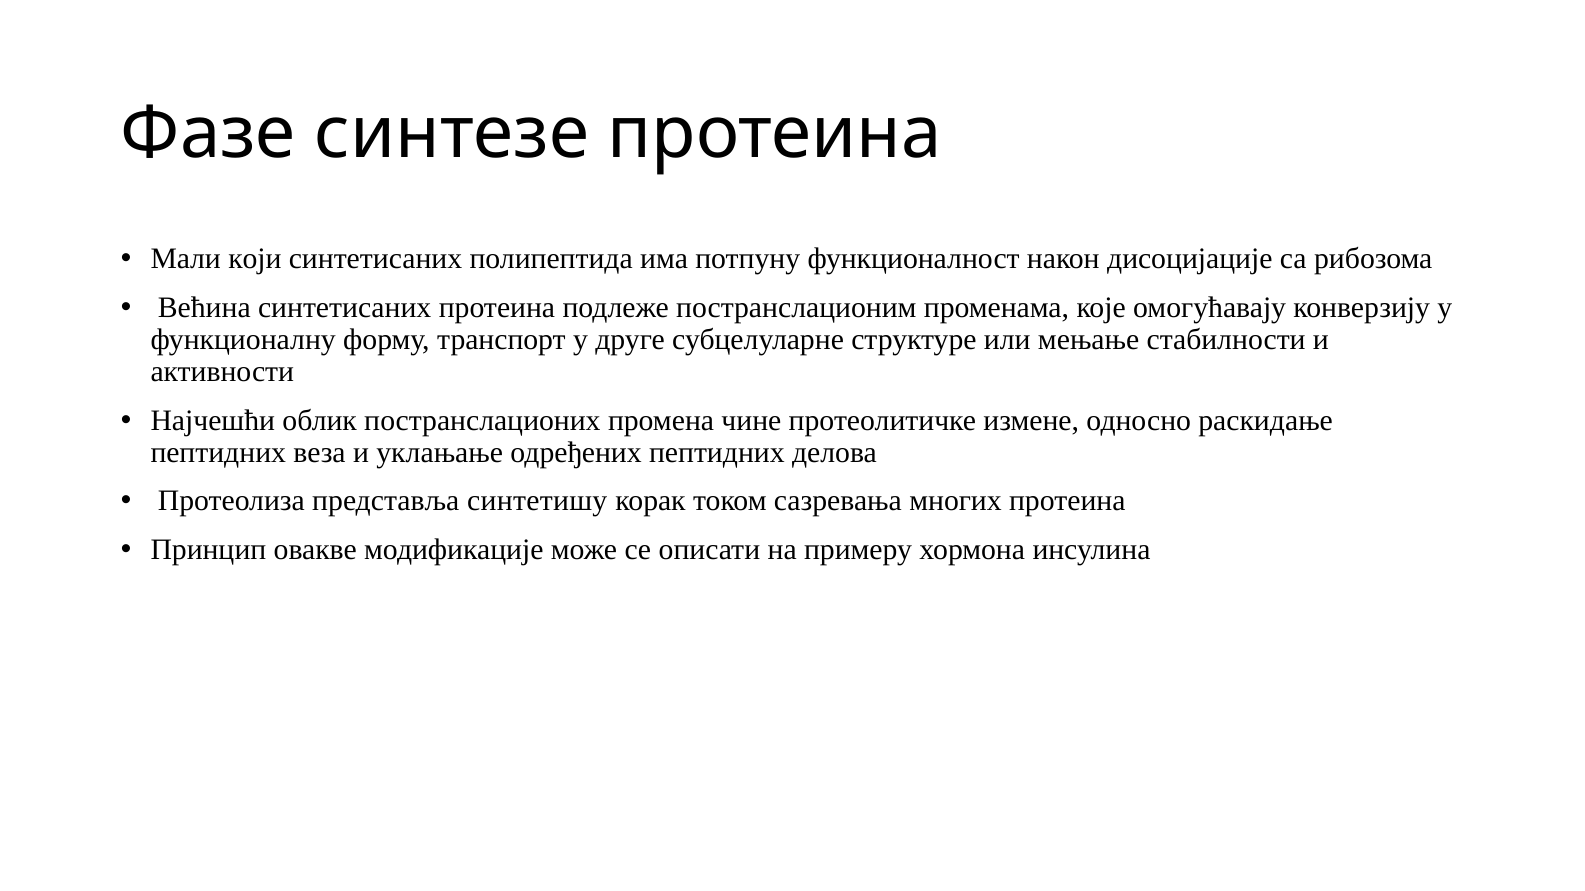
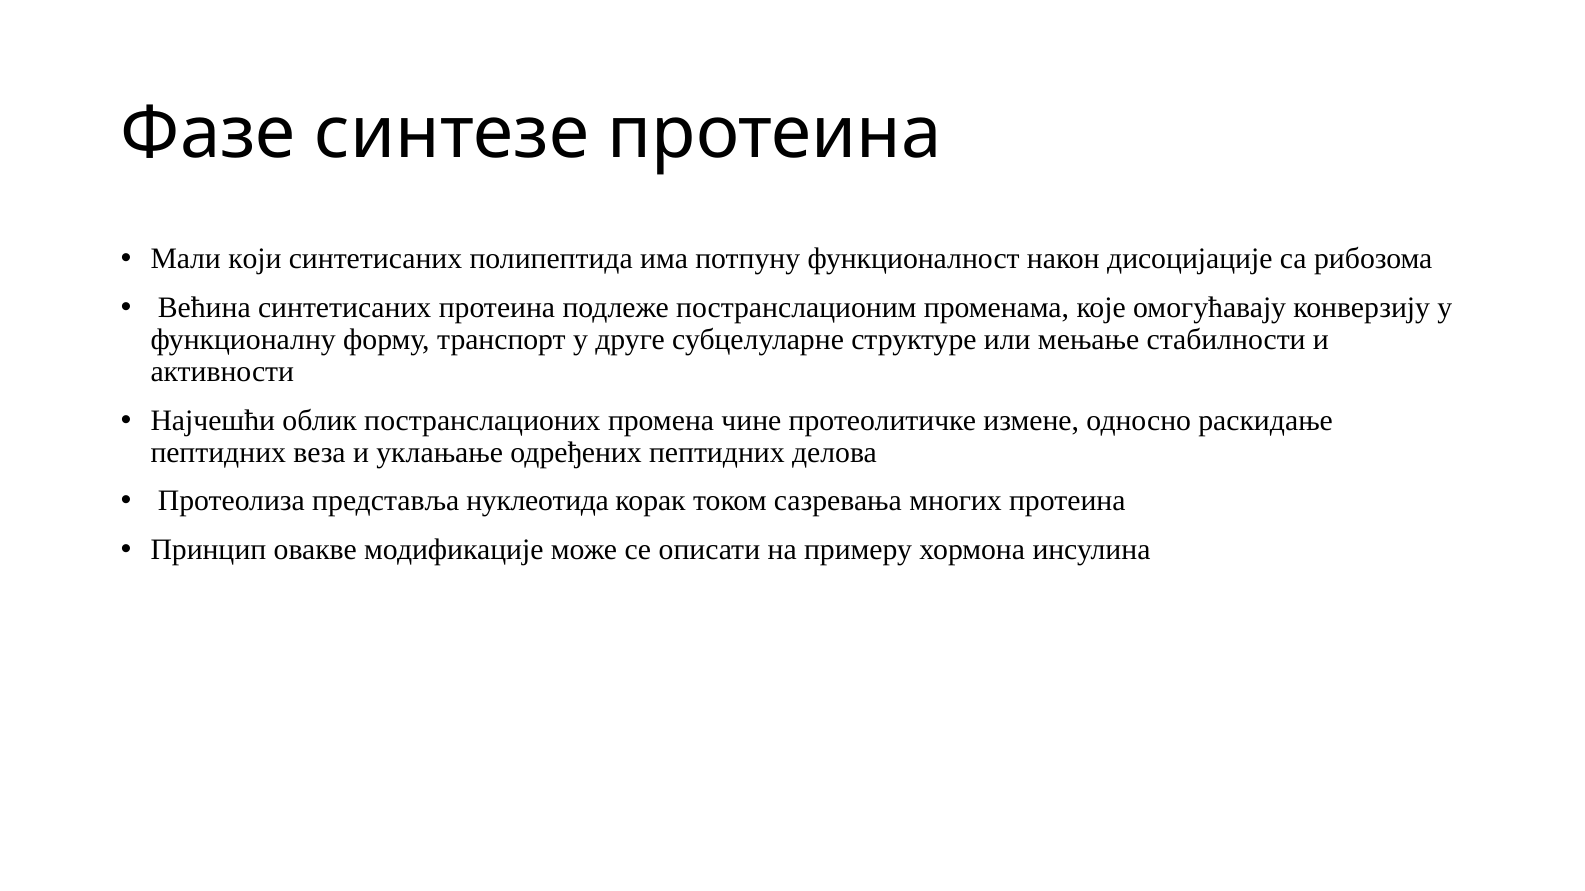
синтетишу: синтетишу -> нуклеотида
